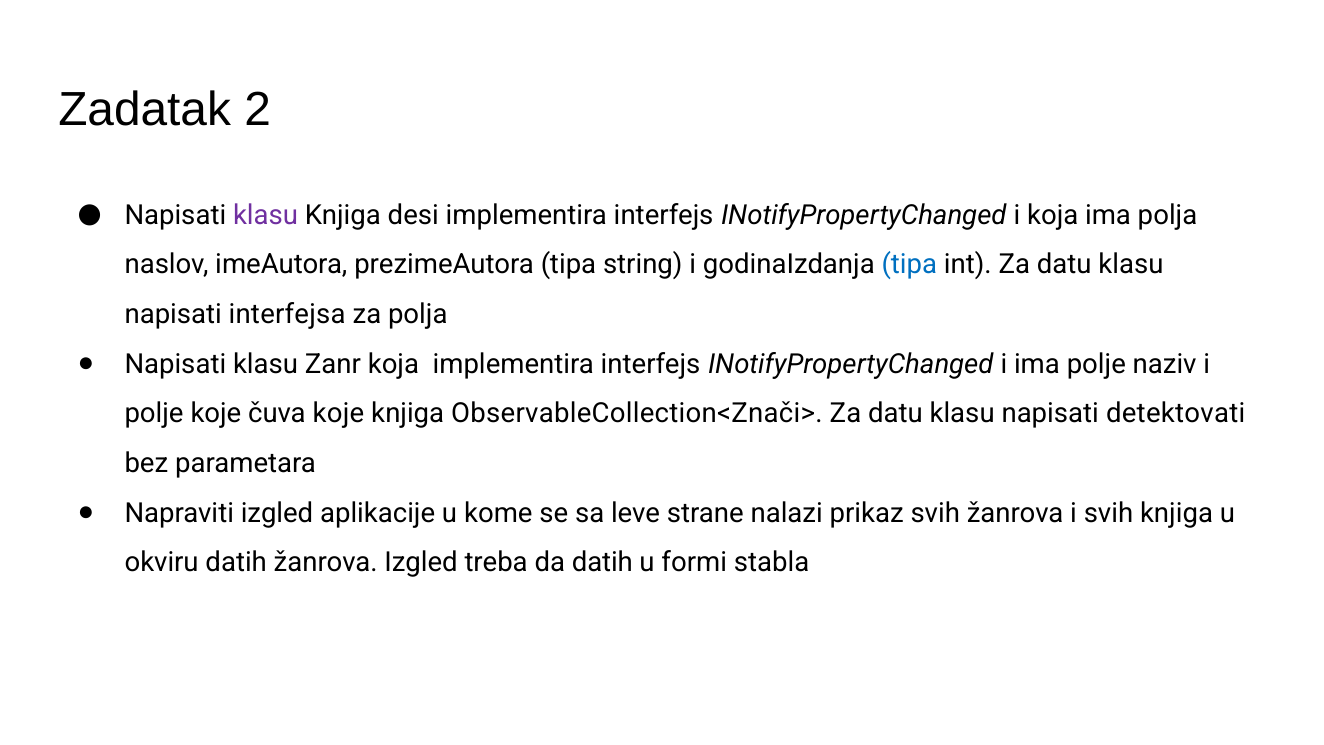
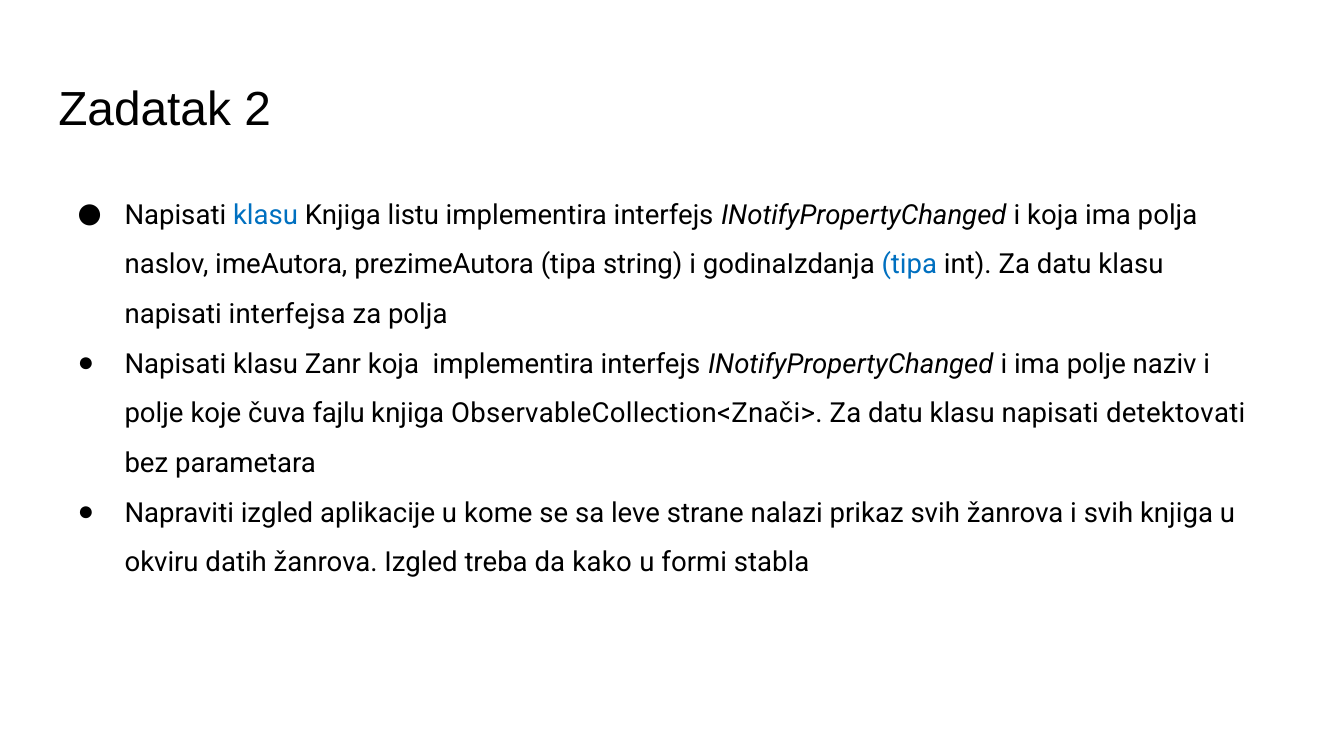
klasu at (266, 215) colour: purple -> blue
desi: desi -> listu
čuva koje: koje -> fajlu
da datih: datih -> kako
